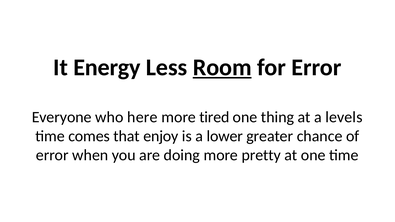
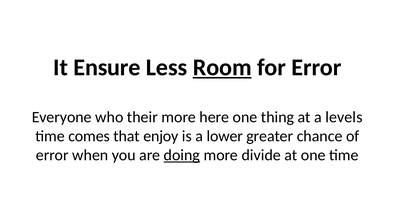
Energy: Energy -> Ensure
here: here -> their
tired: tired -> here
doing underline: none -> present
pretty: pretty -> divide
